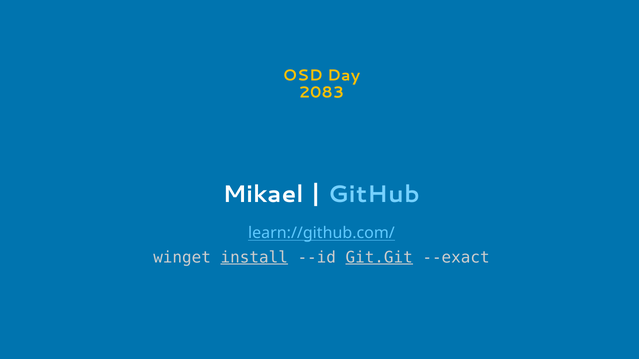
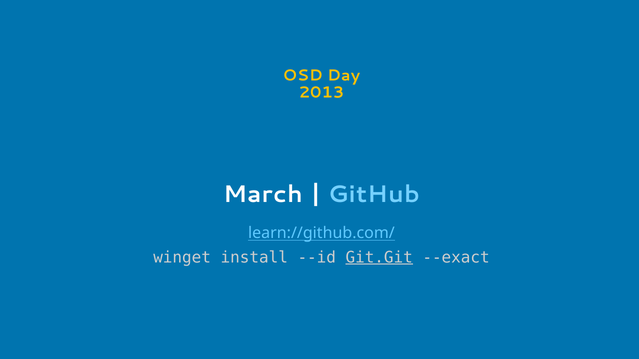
2083: 2083 -> 2013
Mikael: Mikael -> March
install underline: present -> none
